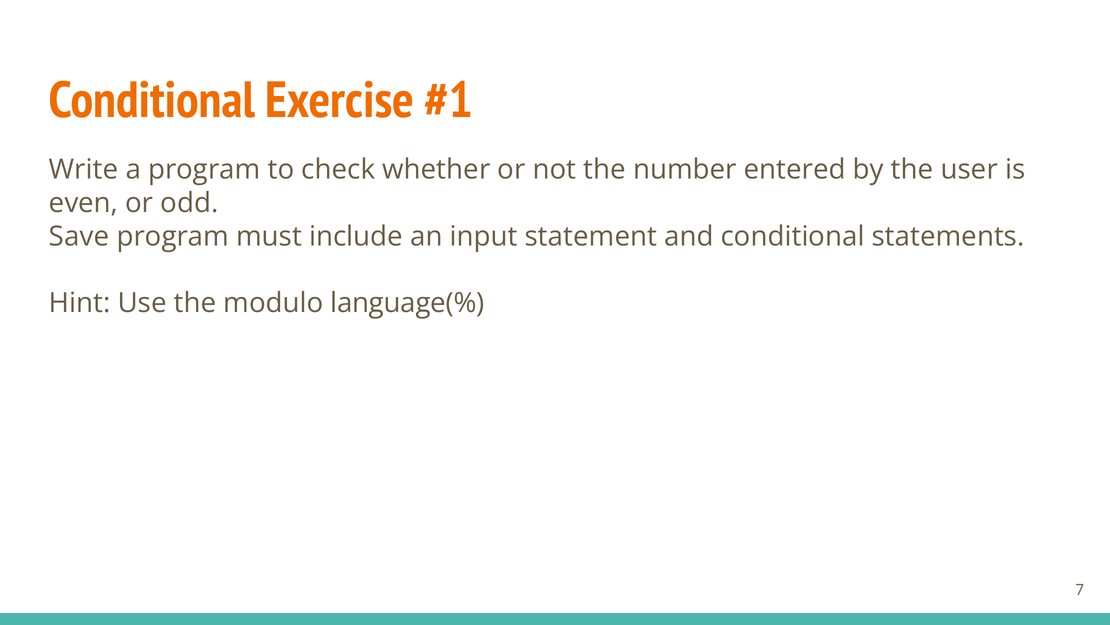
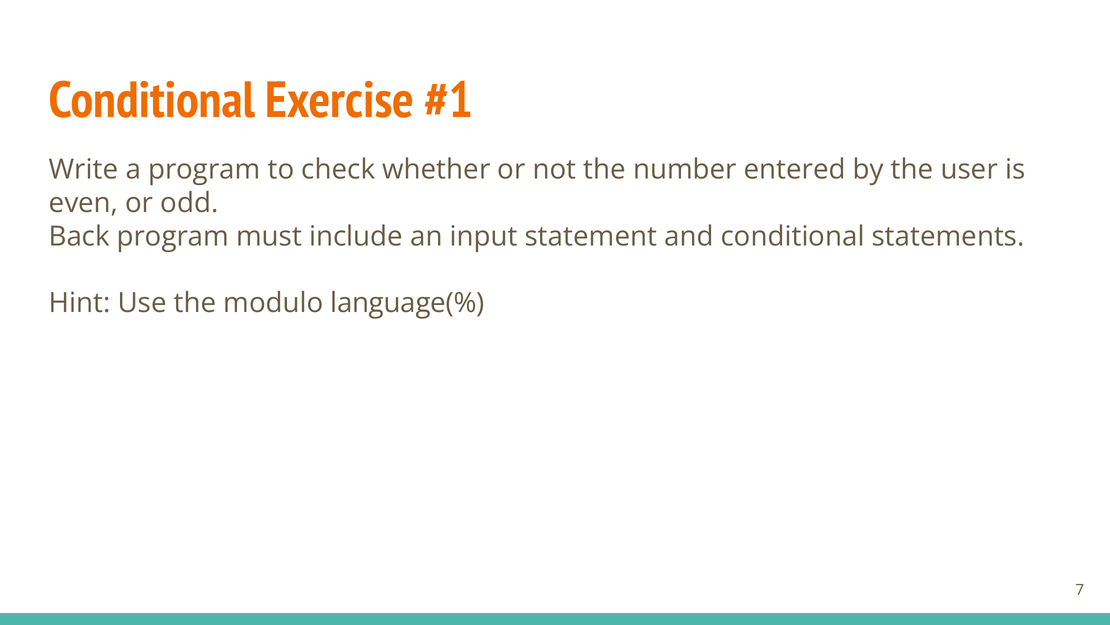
Save: Save -> Back
